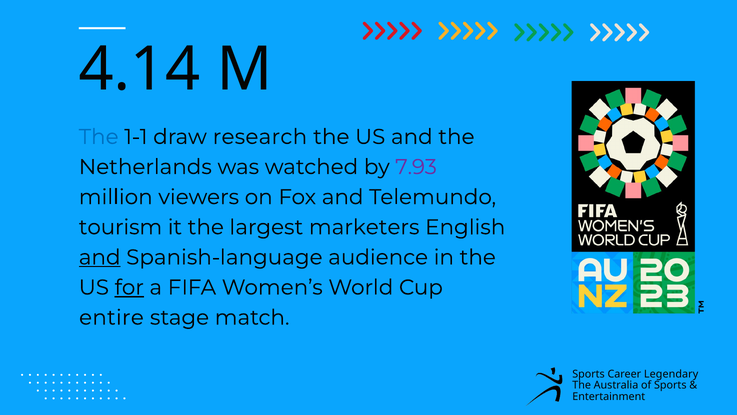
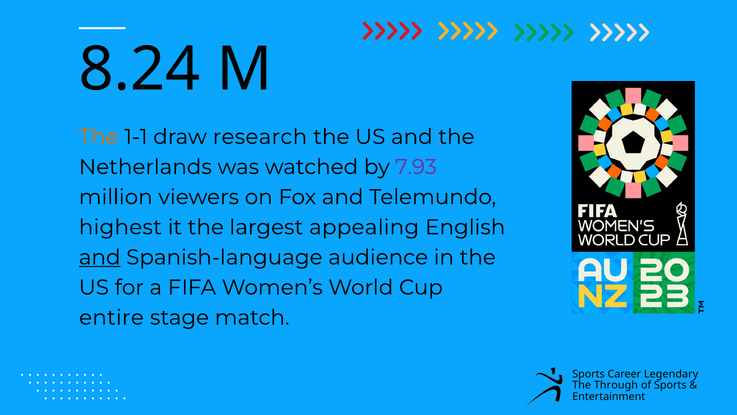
4.14: 4.14 -> 8.24
The at (99, 137) colour: blue -> orange
tourism: tourism -> highest
marketers: marketers -> appealing
for underline: present -> none
Australia: Australia -> Through
